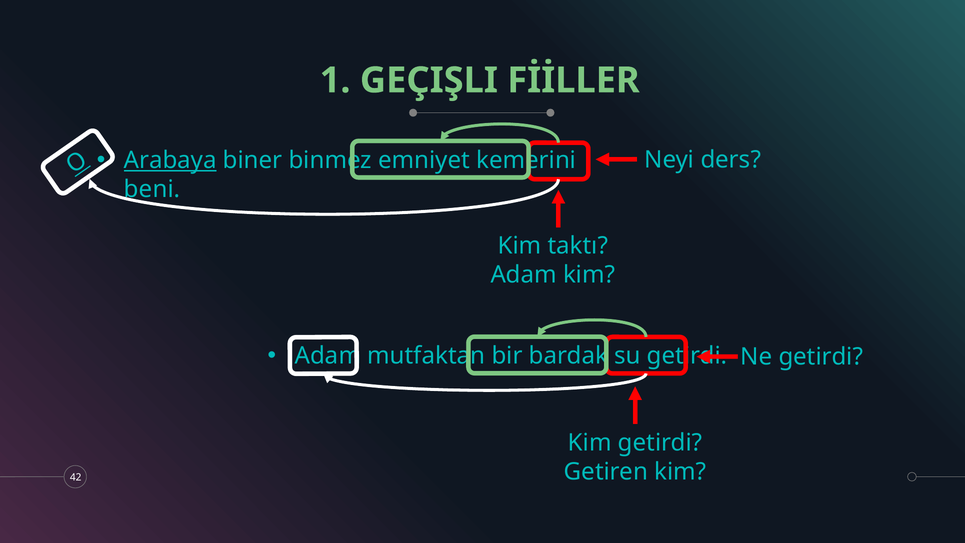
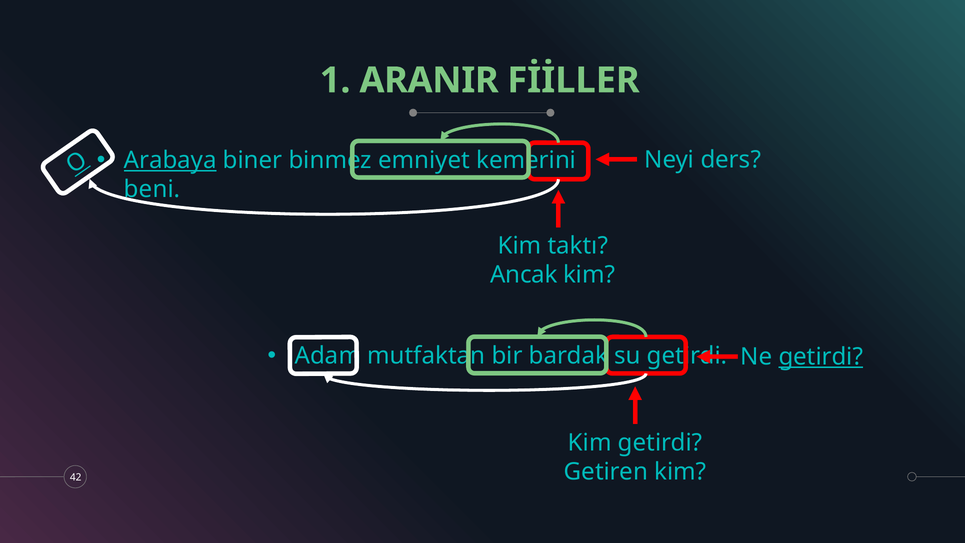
GEÇIŞLI: GEÇIŞLI -> ARANIR
Adam at (524, 274): Adam -> Ancak
getirdi at (821, 357) underline: none -> present
